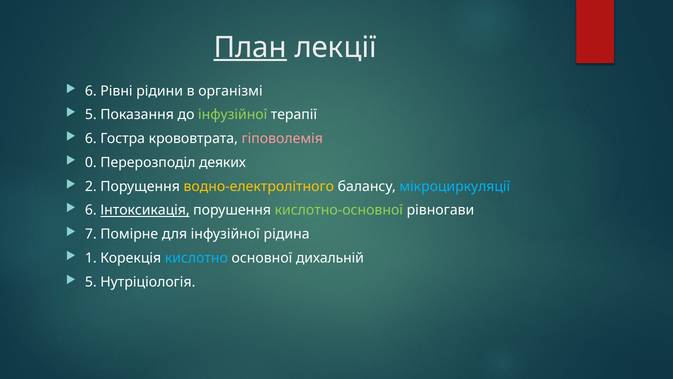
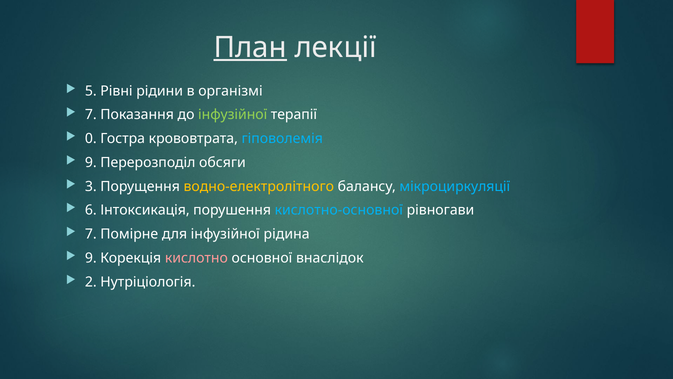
6 at (91, 91): 6 -> 5
5 at (91, 115): 5 -> 7
6 at (91, 139): 6 -> 0
гіповолемія colour: pink -> light blue
0 at (91, 162): 0 -> 9
деяких: деяких -> обсяги
2: 2 -> 3
Інтоксикація underline: present -> none
кислотно-основної colour: light green -> light blue
1 at (91, 258): 1 -> 9
кислотно colour: light blue -> pink
дихальній: дихальній -> внаслідок
5 at (91, 282): 5 -> 2
